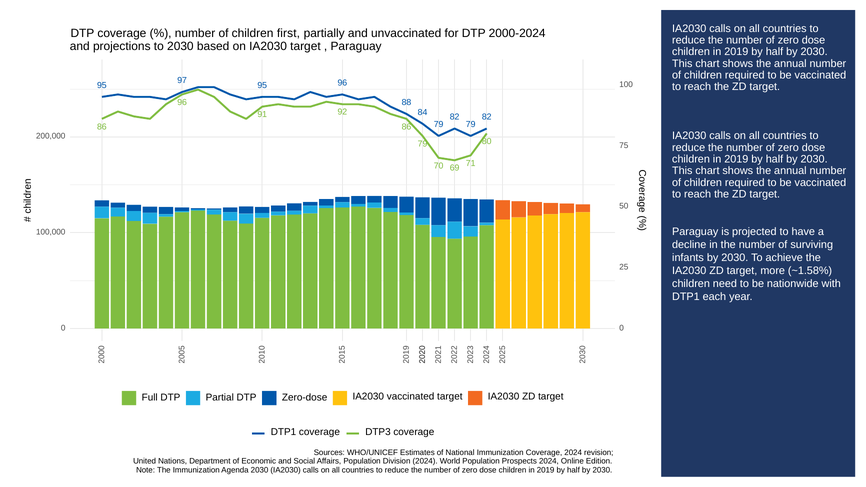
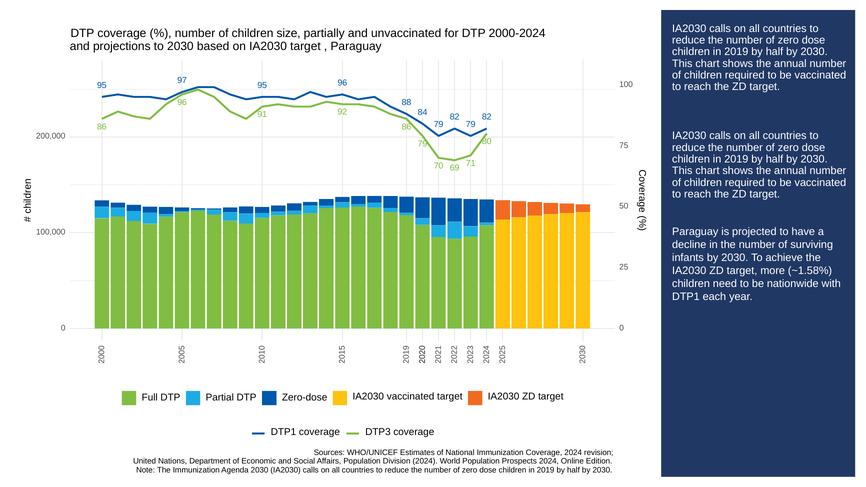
first: first -> size
